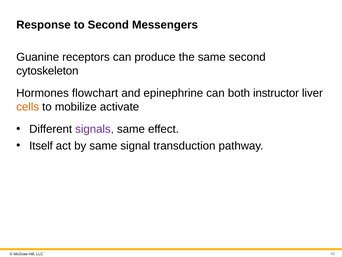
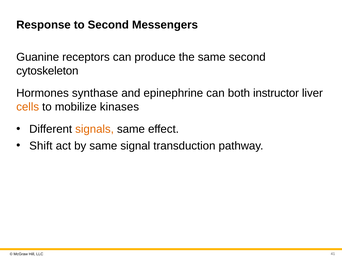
flowchart: flowchart -> synthase
activate: activate -> kinases
signals colour: purple -> orange
Itself: Itself -> Shift
